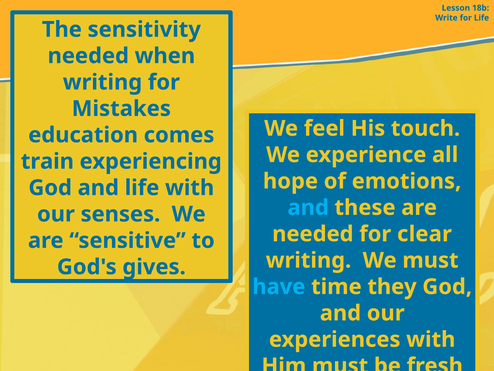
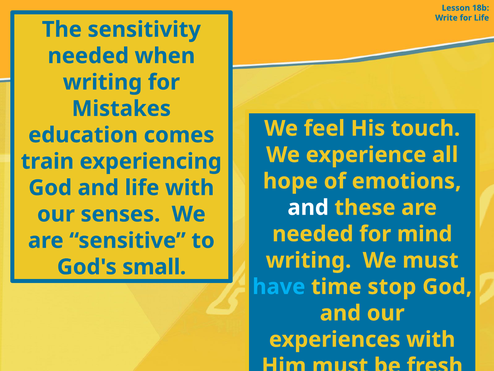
and at (308, 207) colour: light blue -> white
clear: clear -> mind
gives: gives -> small
they: they -> stop
